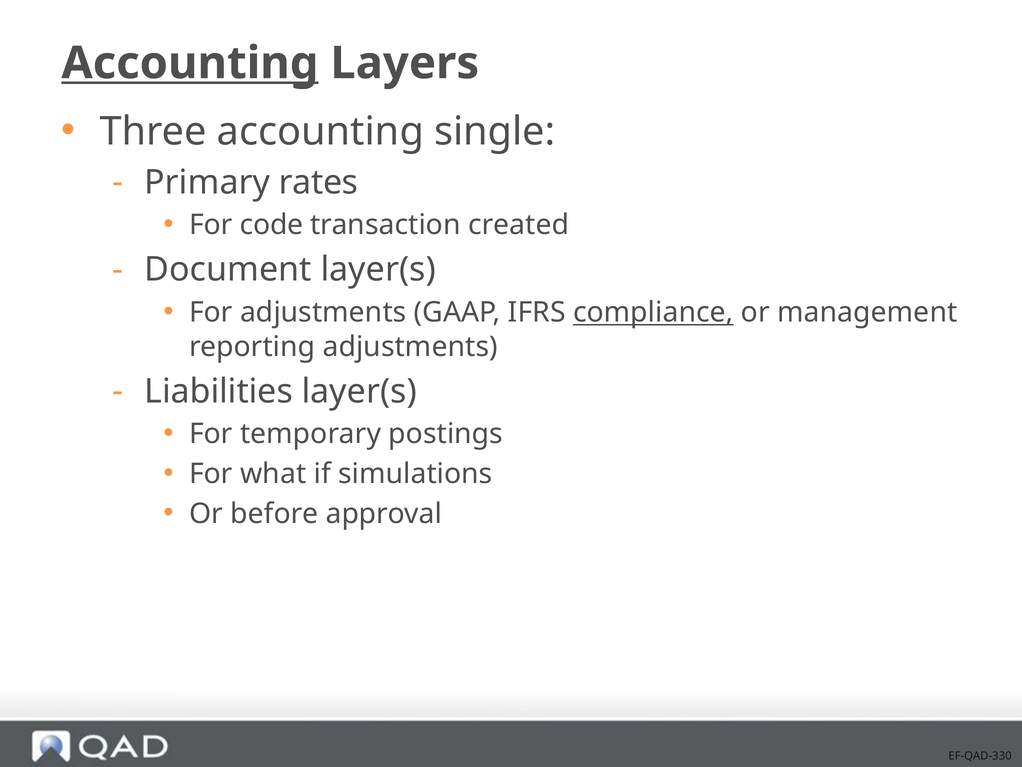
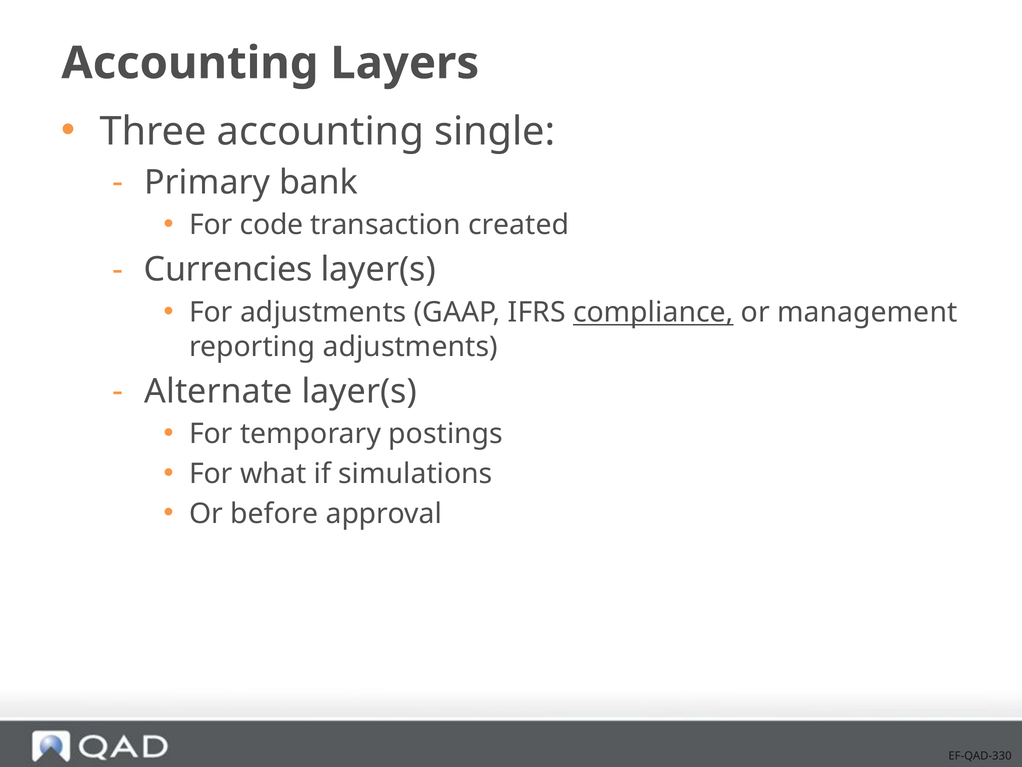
Accounting at (190, 63) underline: present -> none
rates: rates -> bank
Document: Document -> Currencies
Liabilities: Liabilities -> Alternate
